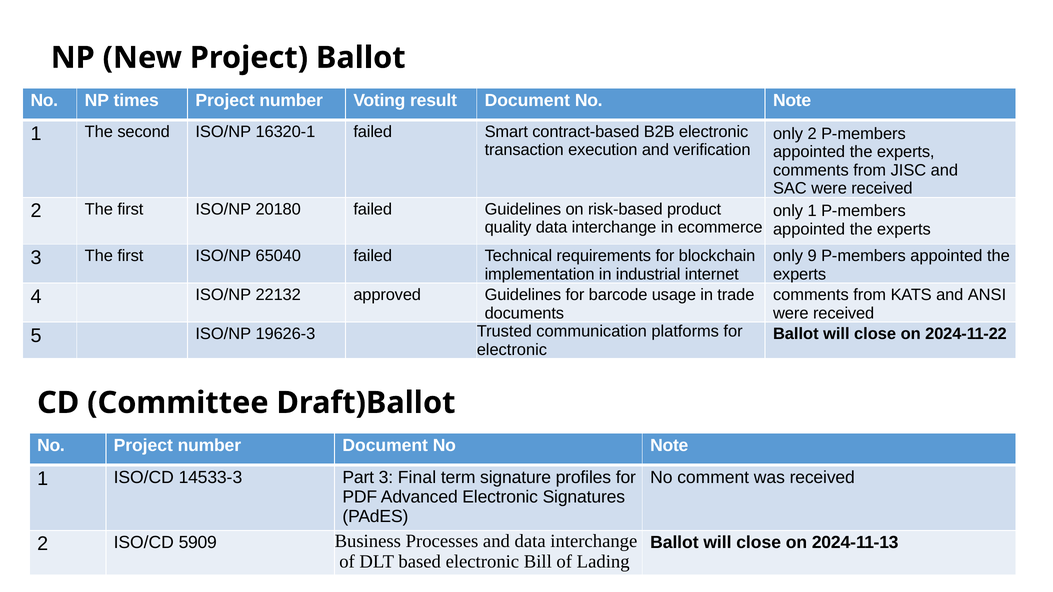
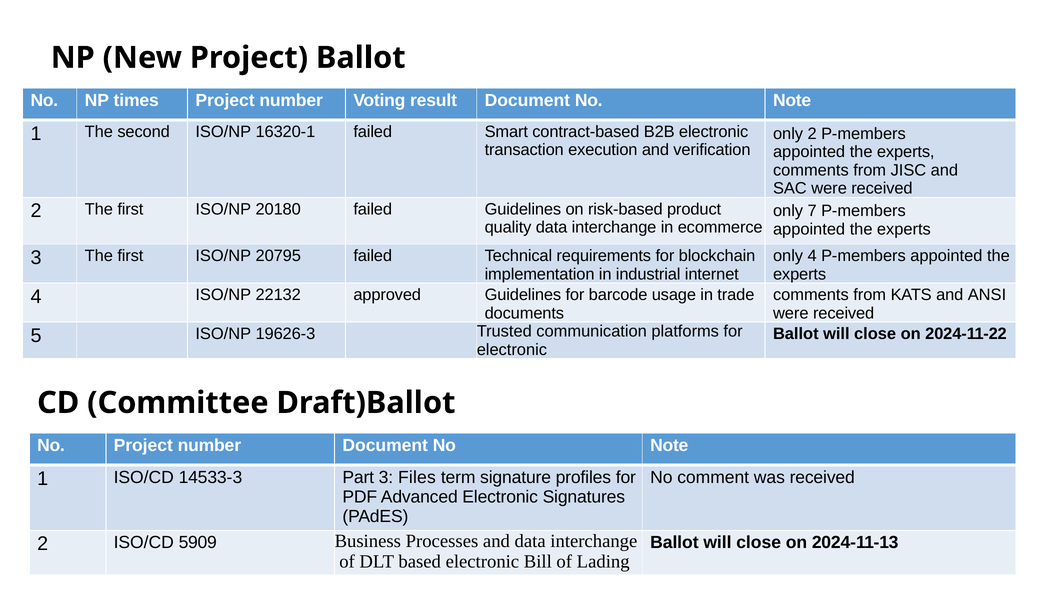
only 1: 1 -> 7
only 9: 9 -> 4
65040: 65040 -> 20795
Final: Final -> Files
